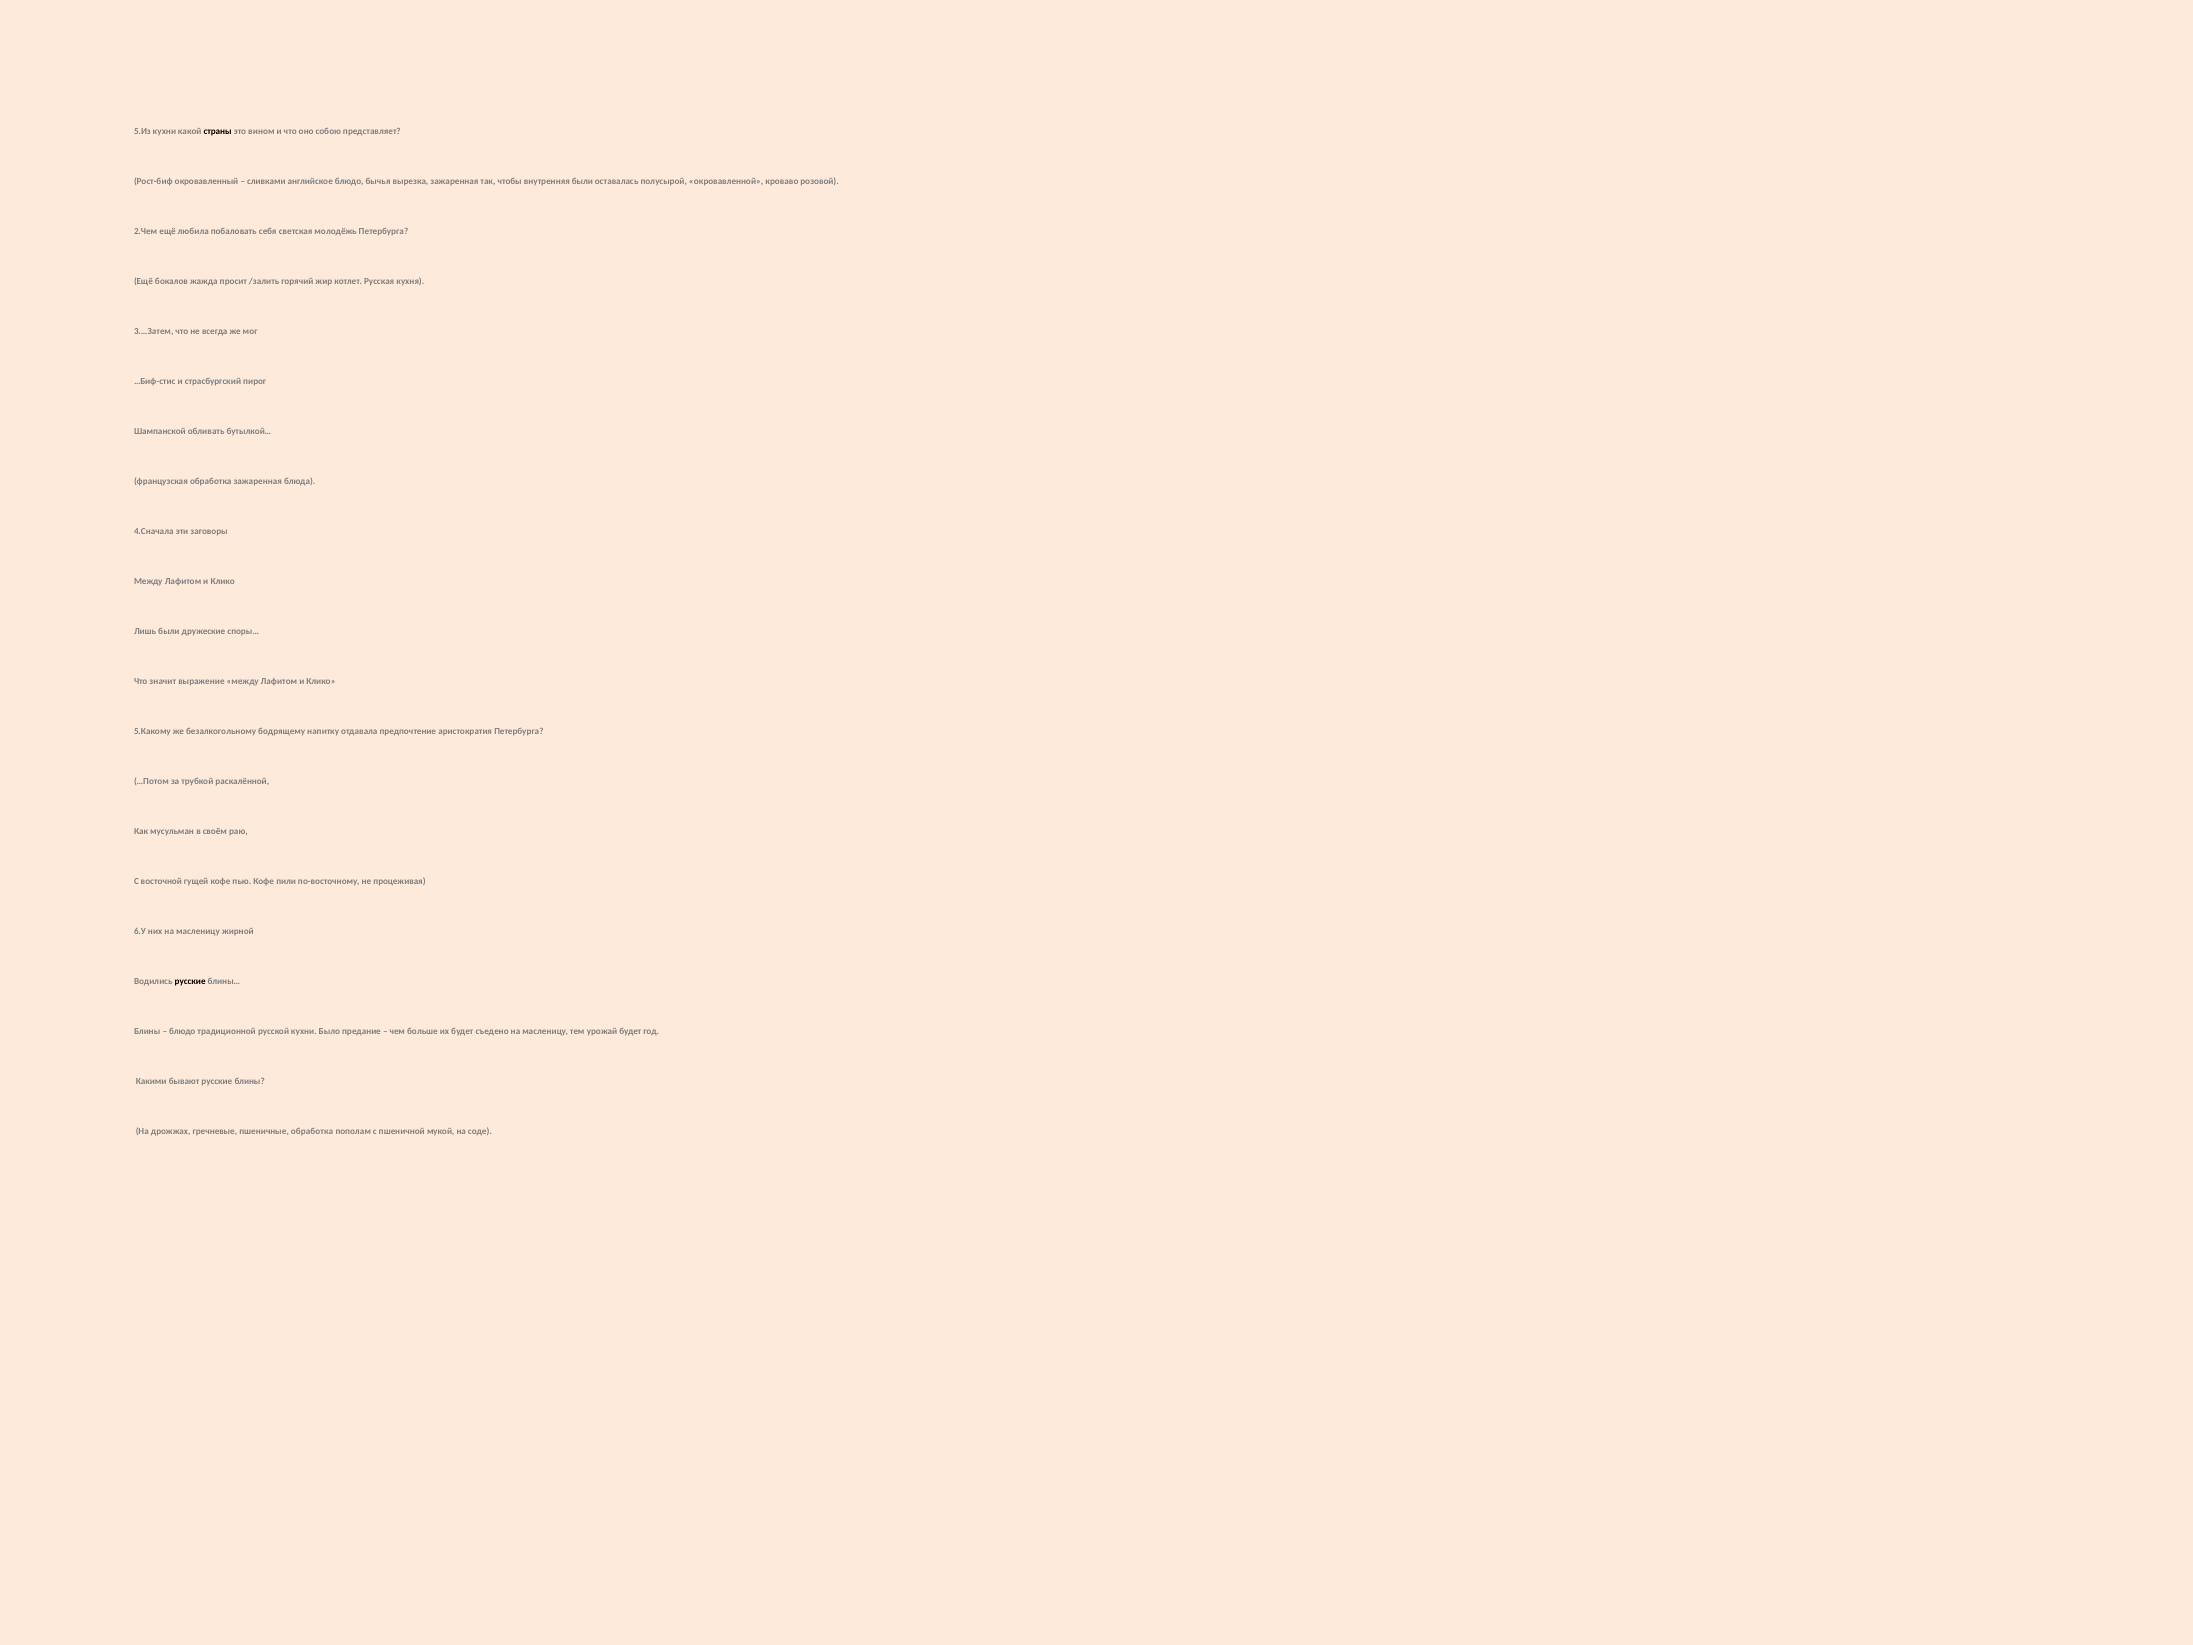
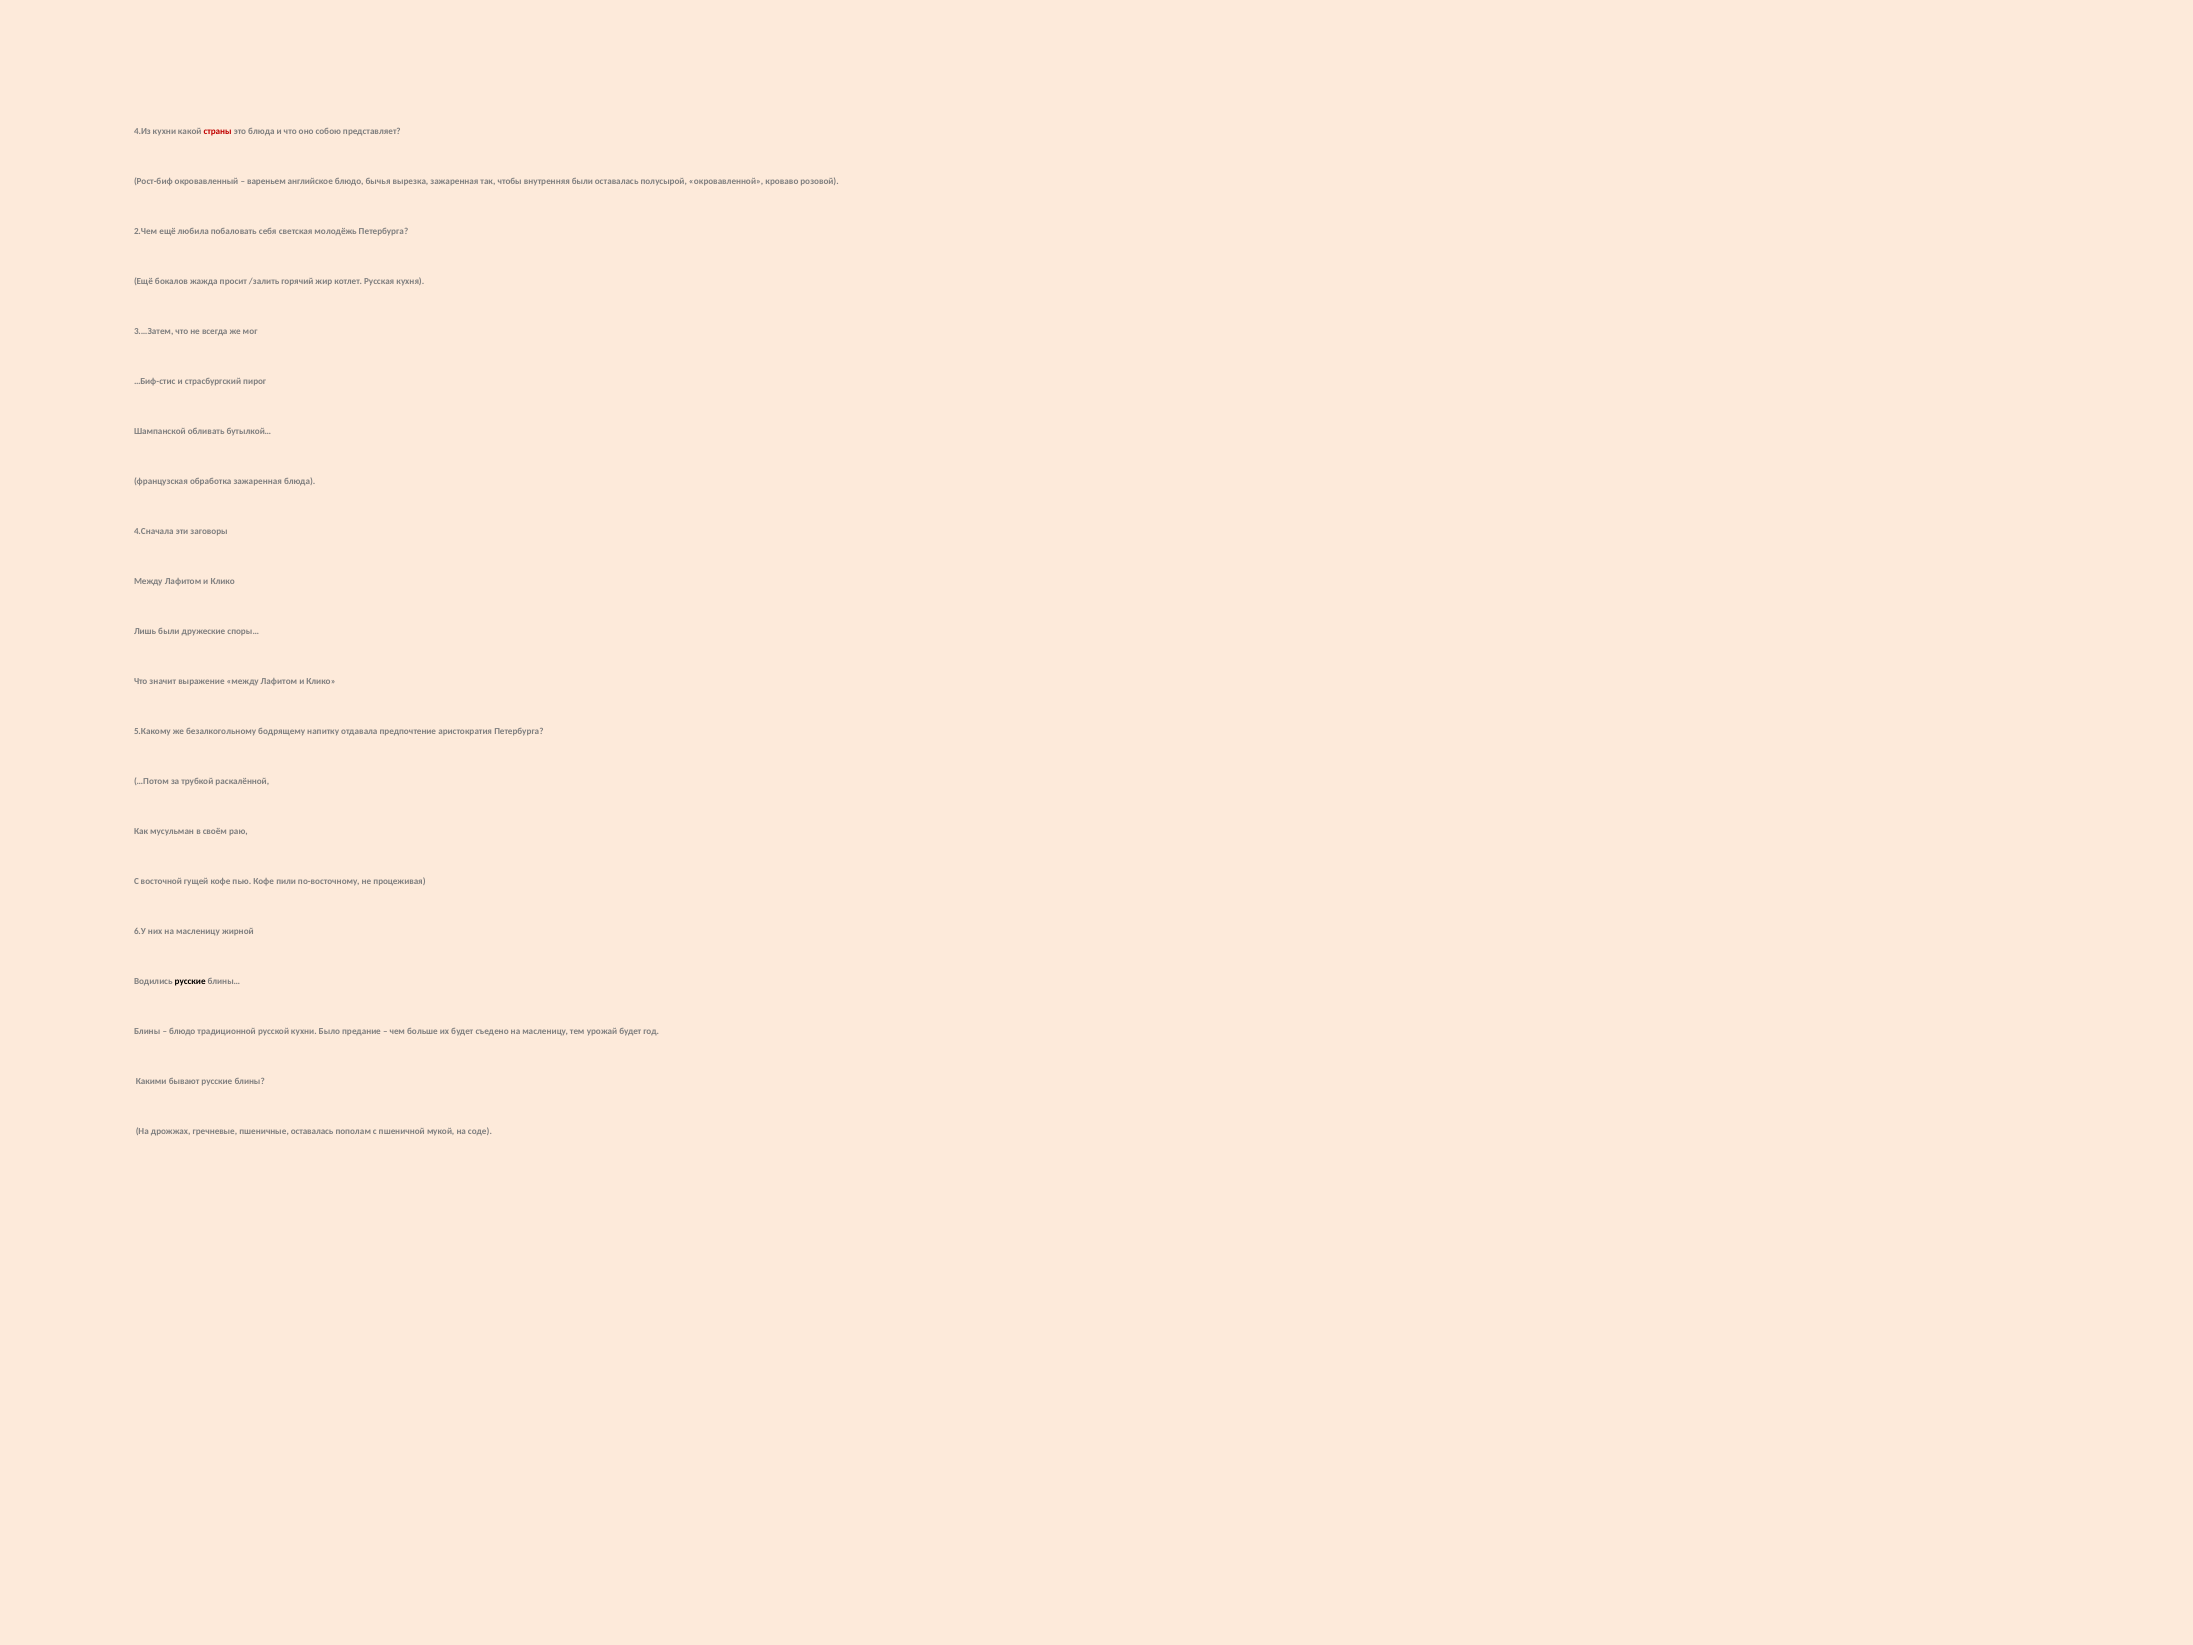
5.Из: 5.Из -> 4.Из
страны colour: black -> red
это вином: вином -> блюда
сливками: сливками -> вареньем
пшеничные обработка: обработка -> оставалась
